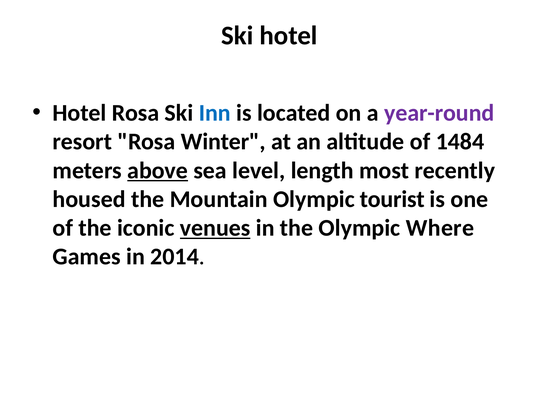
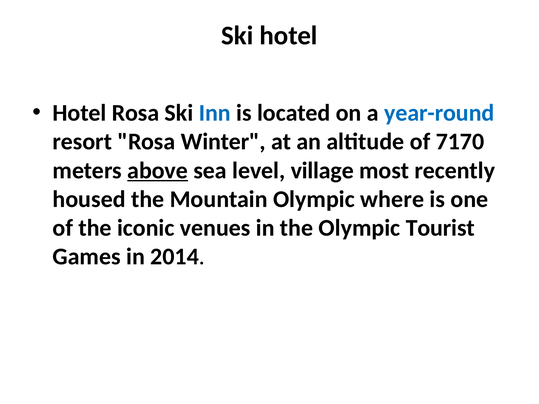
year-round colour: purple -> blue
1484: 1484 -> 7170
length: length -> village
tourist: tourist -> where
venues underline: present -> none
Where: Where -> Tourist
